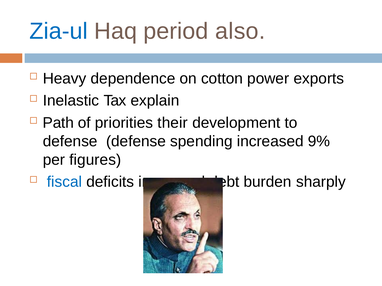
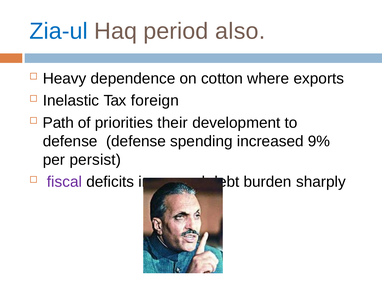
power: power -> where
explain: explain -> foreign
figures: figures -> persist
fiscal colour: blue -> purple
